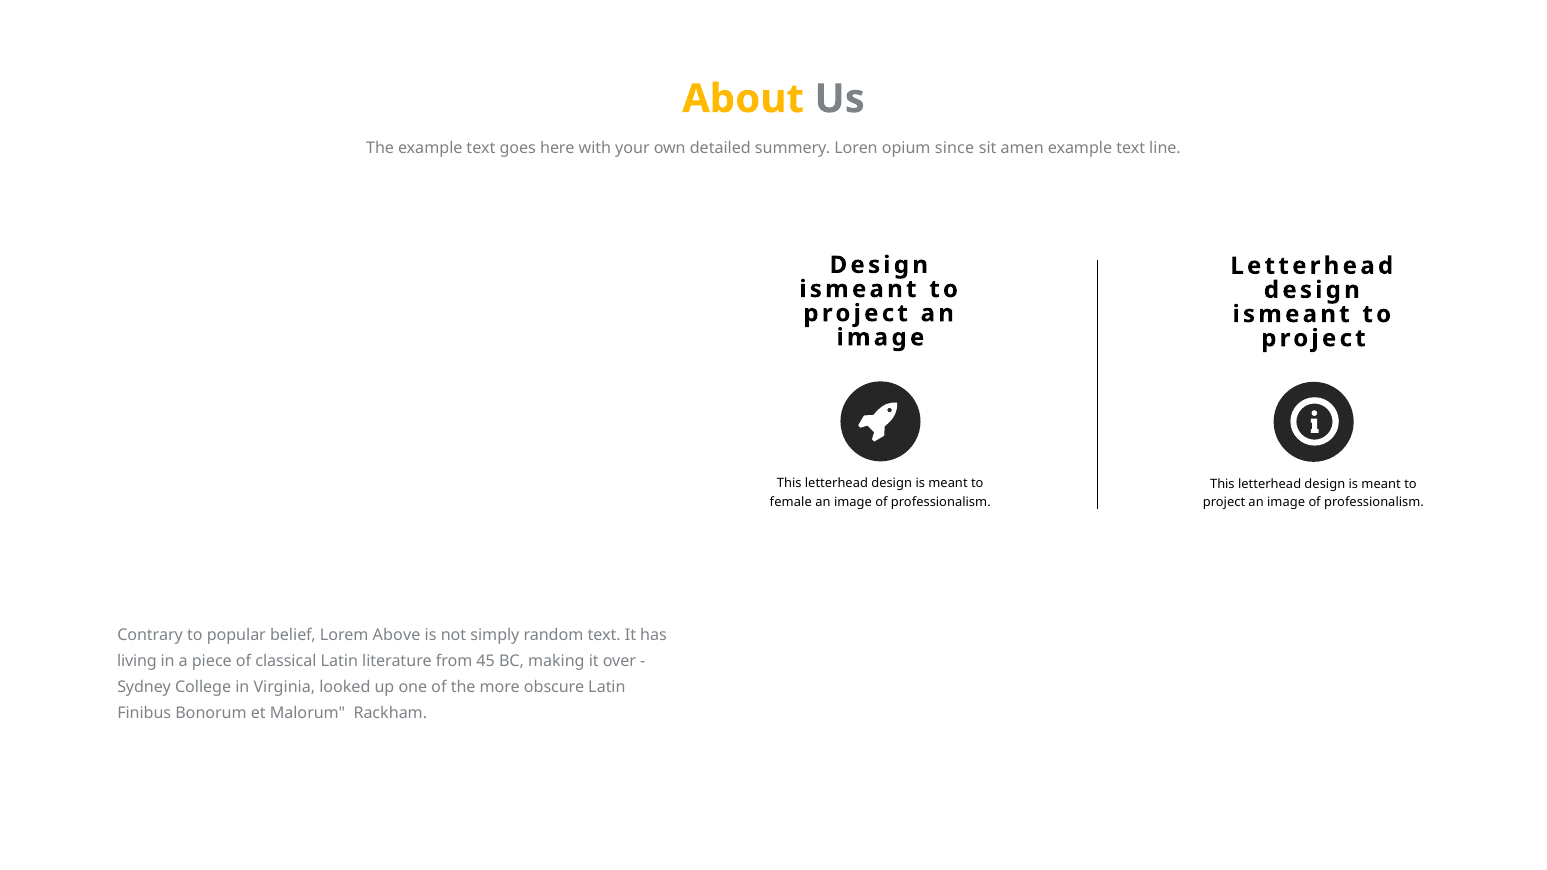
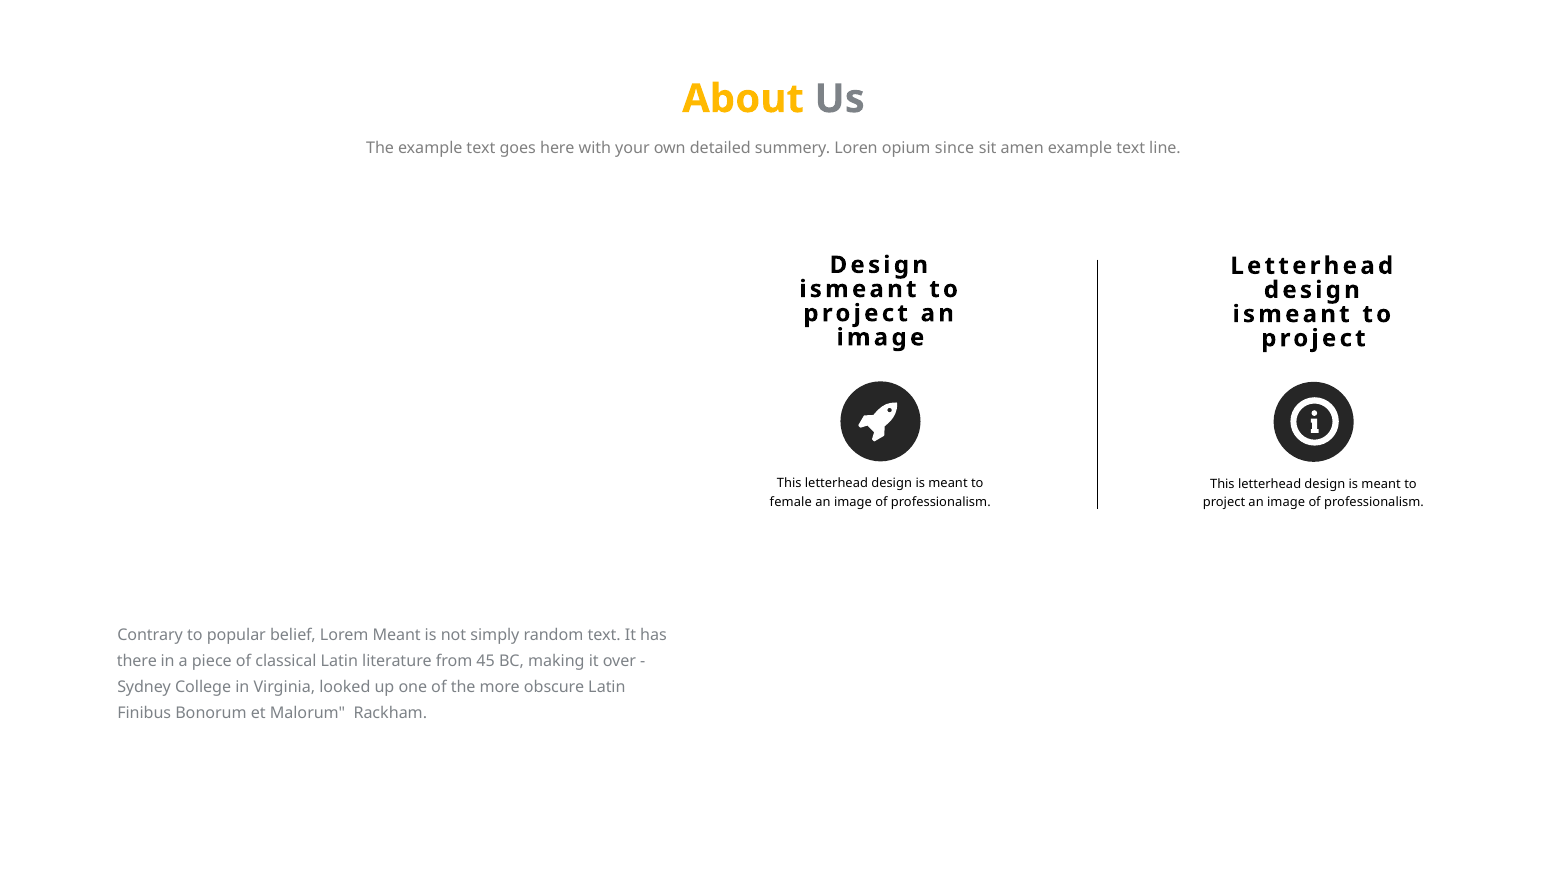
Lorem Above: Above -> Meant
living: living -> there
